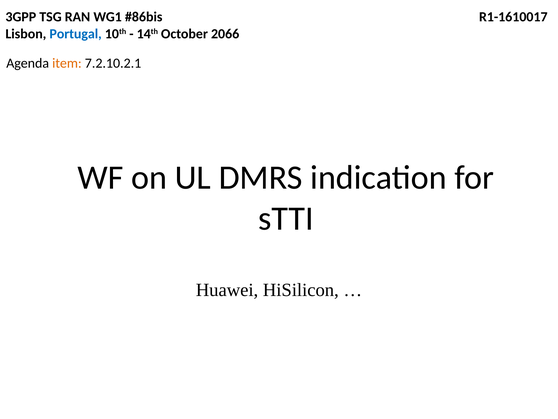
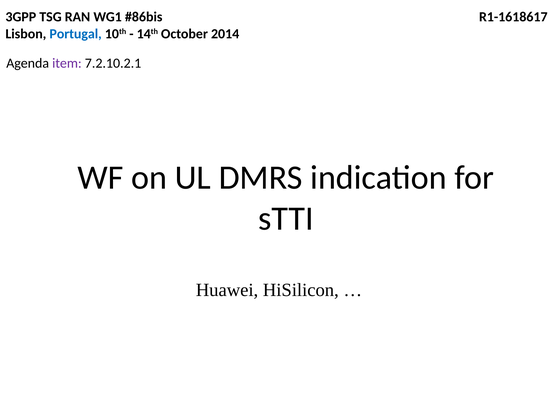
R1-1610017: R1-1610017 -> R1-1618617
2066: 2066 -> 2014
item colour: orange -> purple
